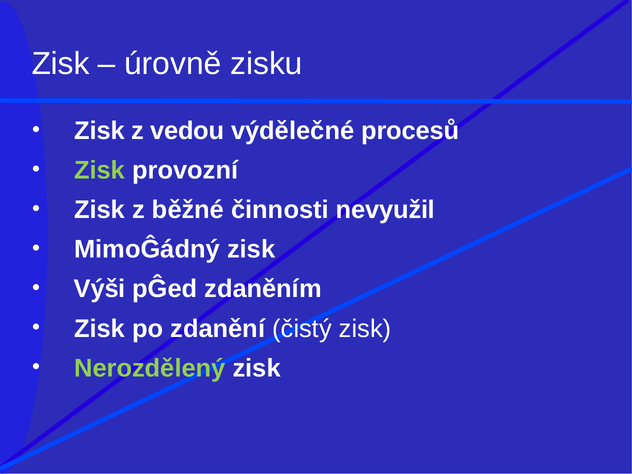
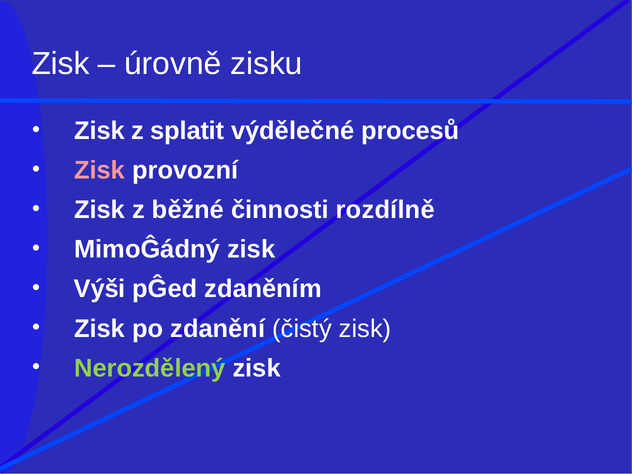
vedou: vedou -> splatit
Zisk at (100, 170) colour: light green -> pink
nevyužil: nevyužil -> rozdílně
